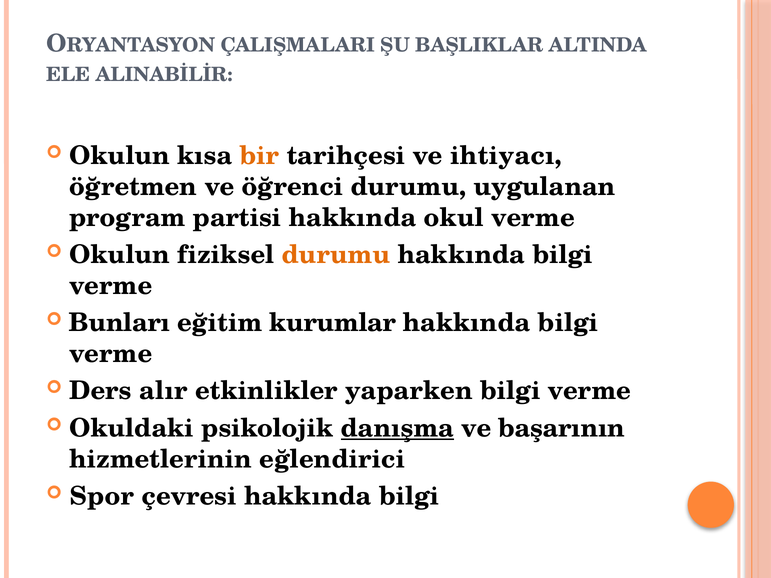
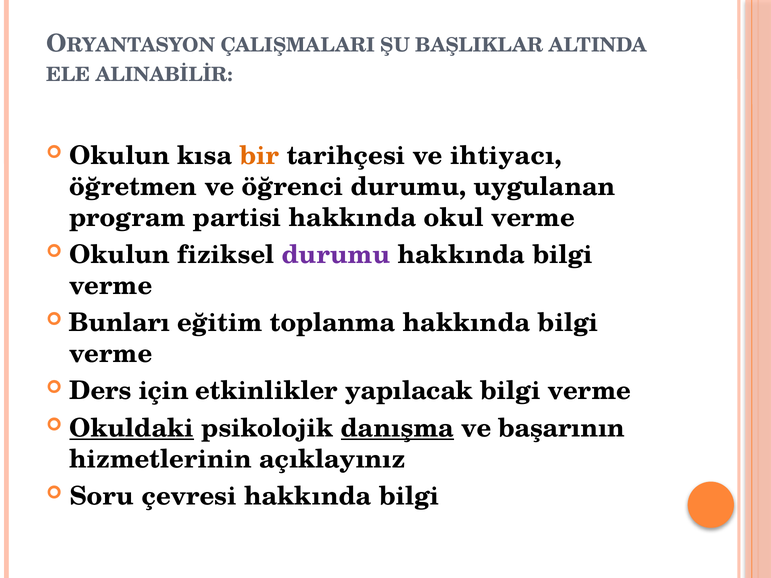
durumu at (336, 255) colour: orange -> purple
kurumlar: kurumlar -> toplanma
alır: alır -> için
yaparken: yaparken -> yapılacak
Okuldaki underline: none -> present
eğlendirici: eğlendirici -> açıklayınız
Spor: Spor -> Soru
